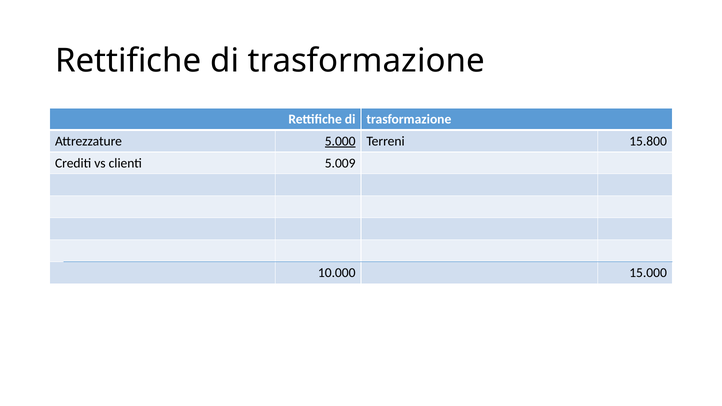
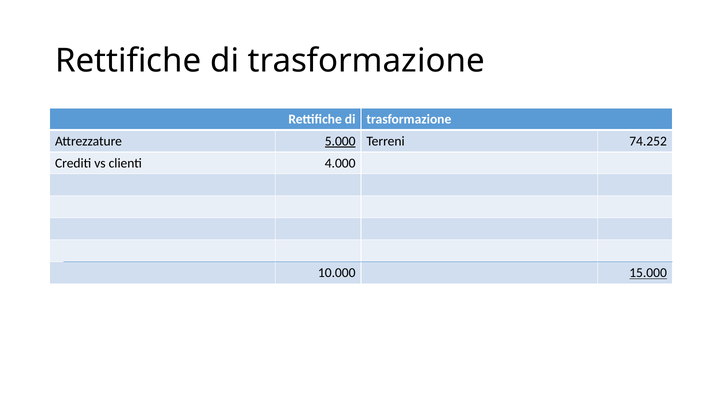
15.800: 15.800 -> 74.252
5.009: 5.009 -> 4.000
15.000 underline: none -> present
